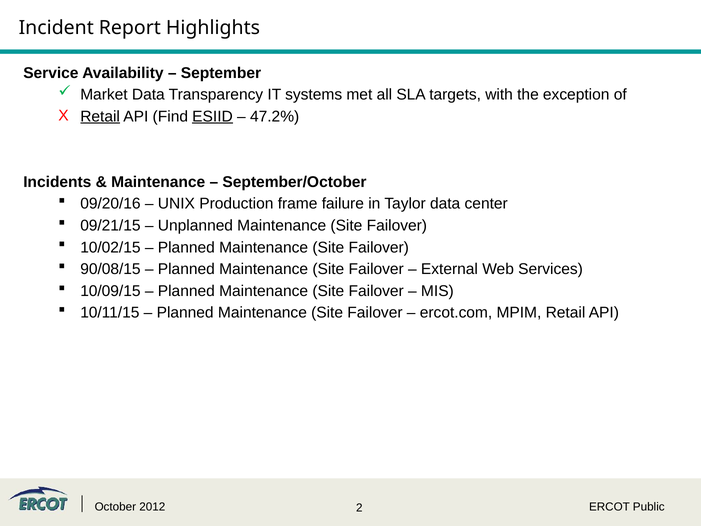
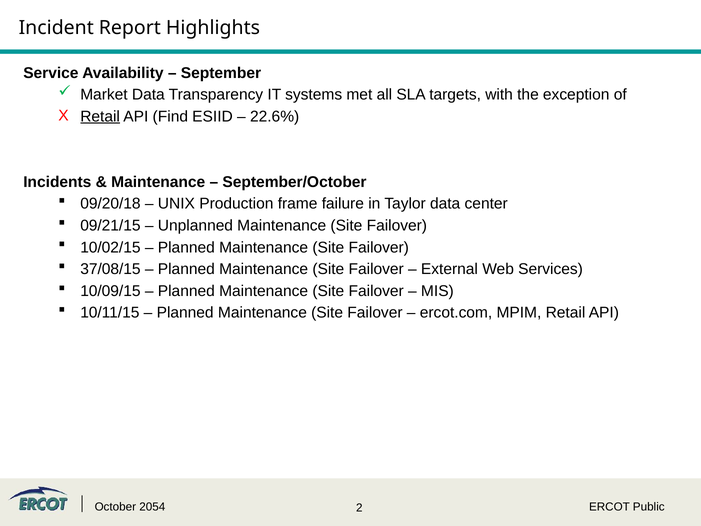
ESIID underline: present -> none
47.2%: 47.2% -> 22.6%
09/20/16: 09/20/16 -> 09/20/18
90/08/15: 90/08/15 -> 37/08/15
2012: 2012 -> 2054
